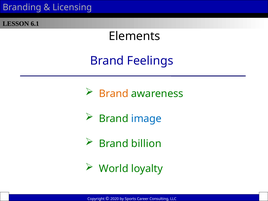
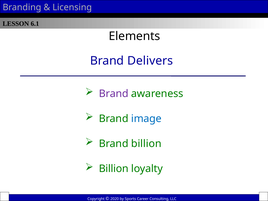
Feelings: Feelings -> Delivers
Brand at (114, 94) colour: orange -> purple
World at (114, 169): World -> Billion
